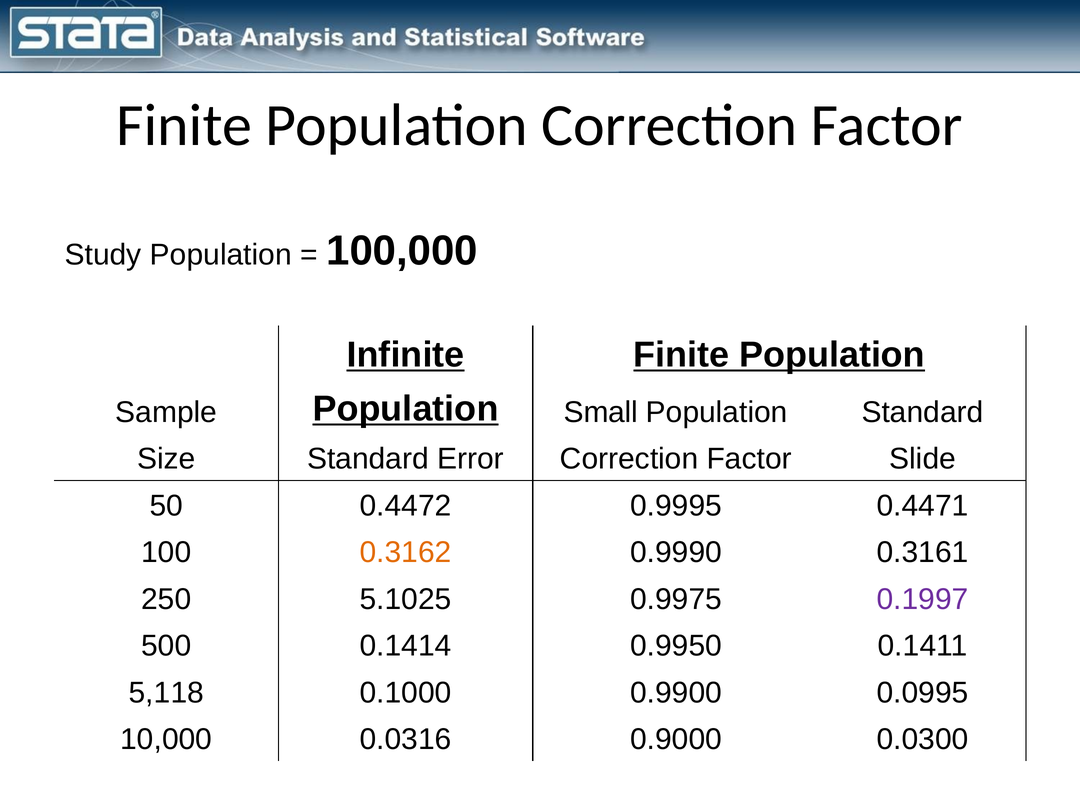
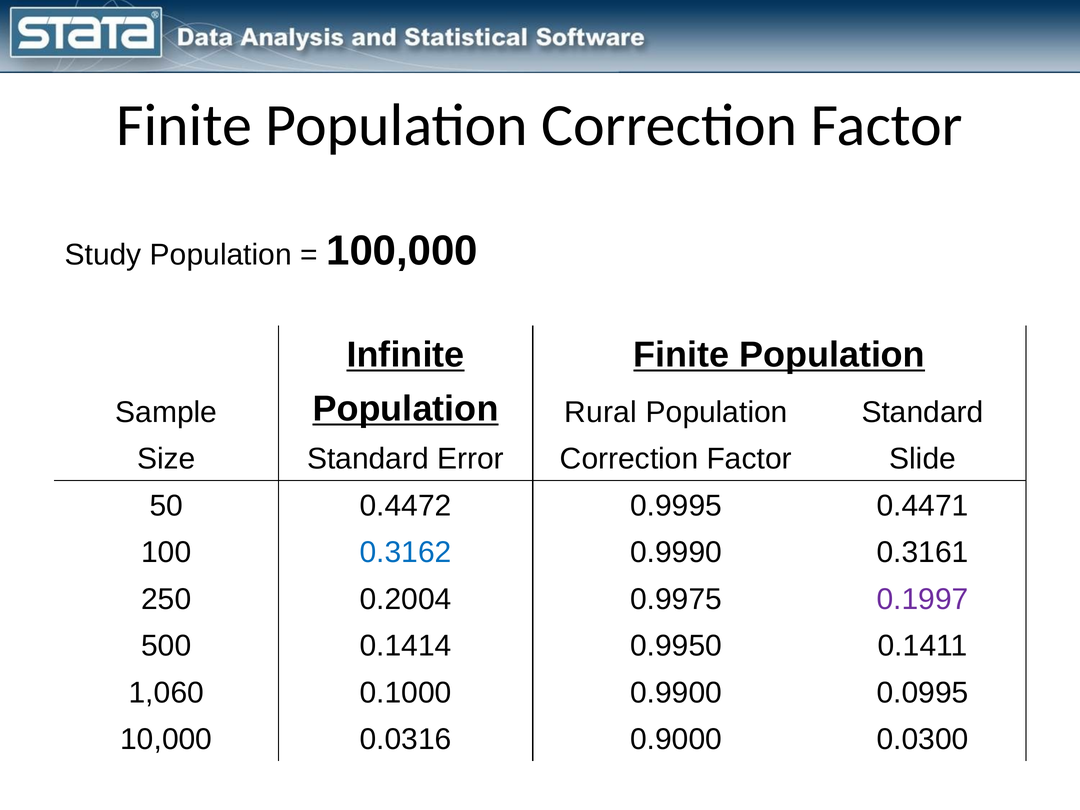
Small: Small -> Rural
0.3162 colour: orange -> blue
5.1025: 5.1025 -> 0.2004
5,118: 5,118 -> 1,060
